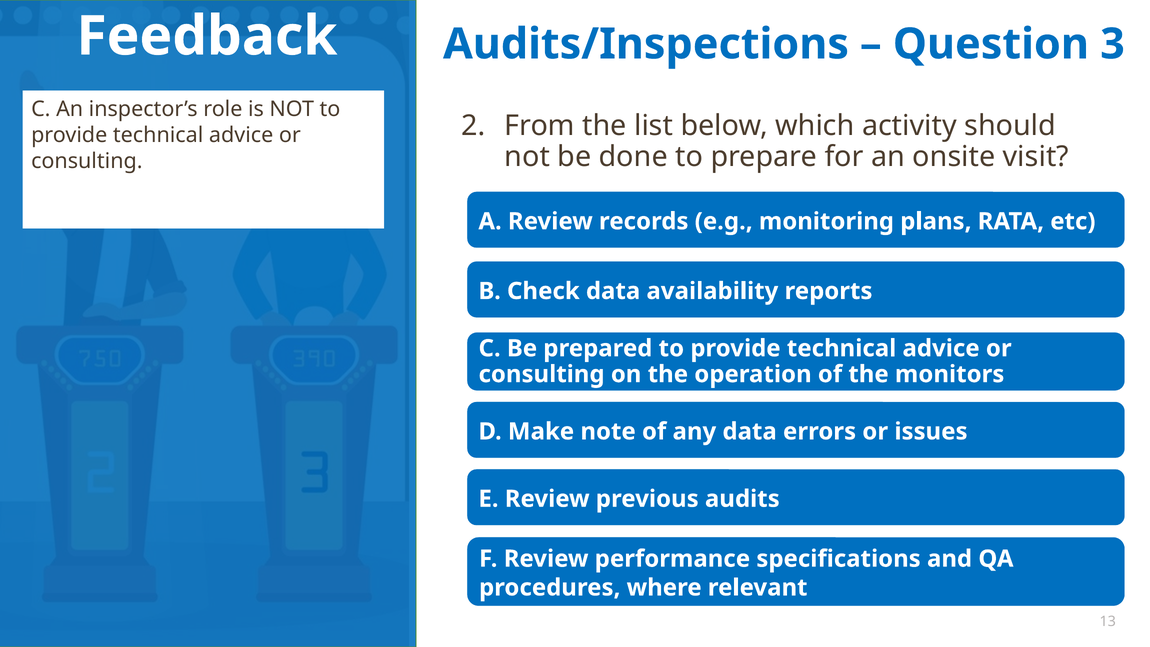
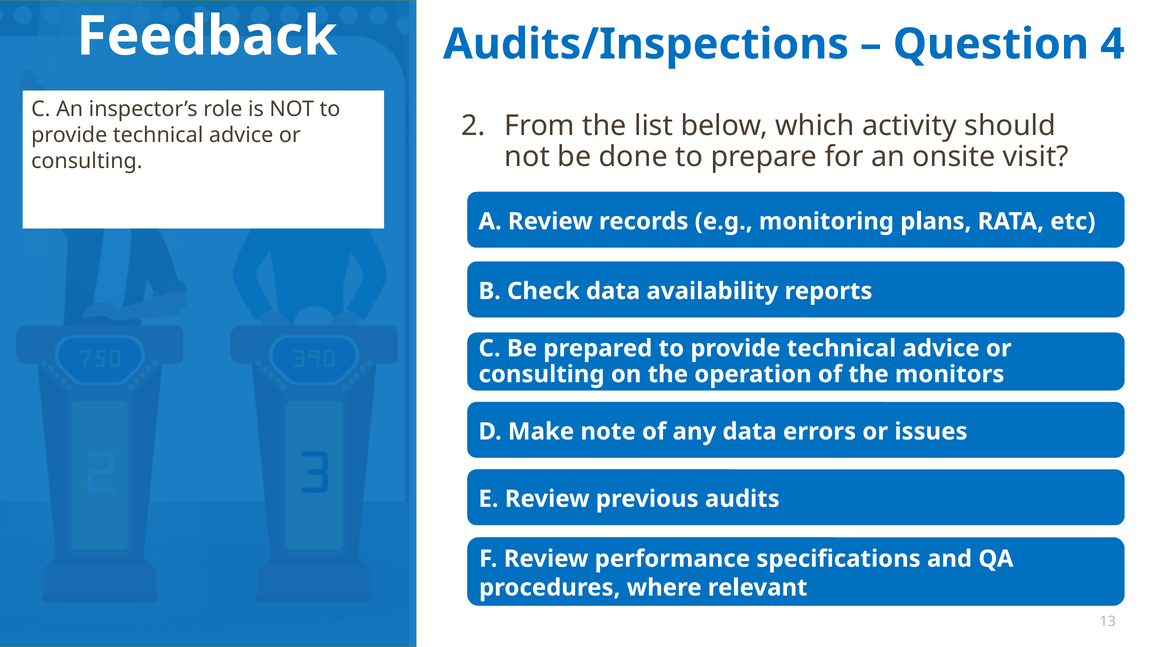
3: 3 -> 4
